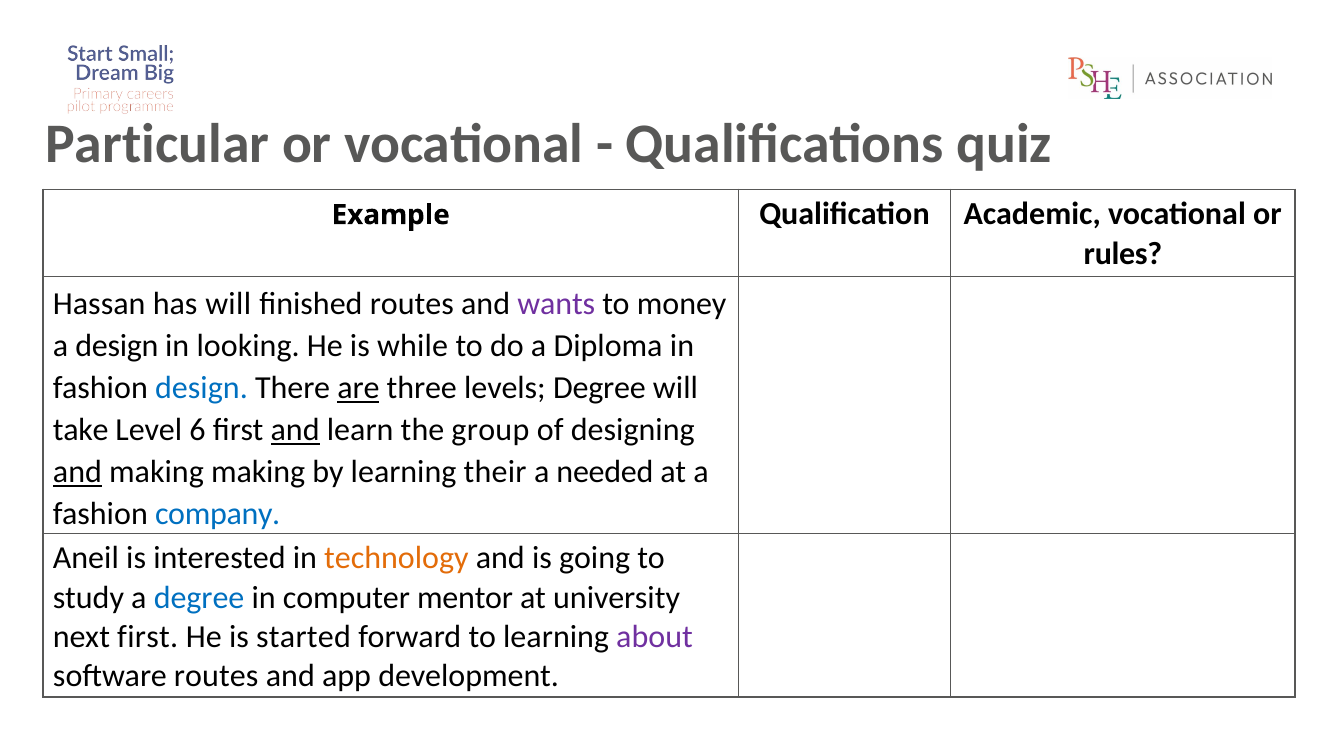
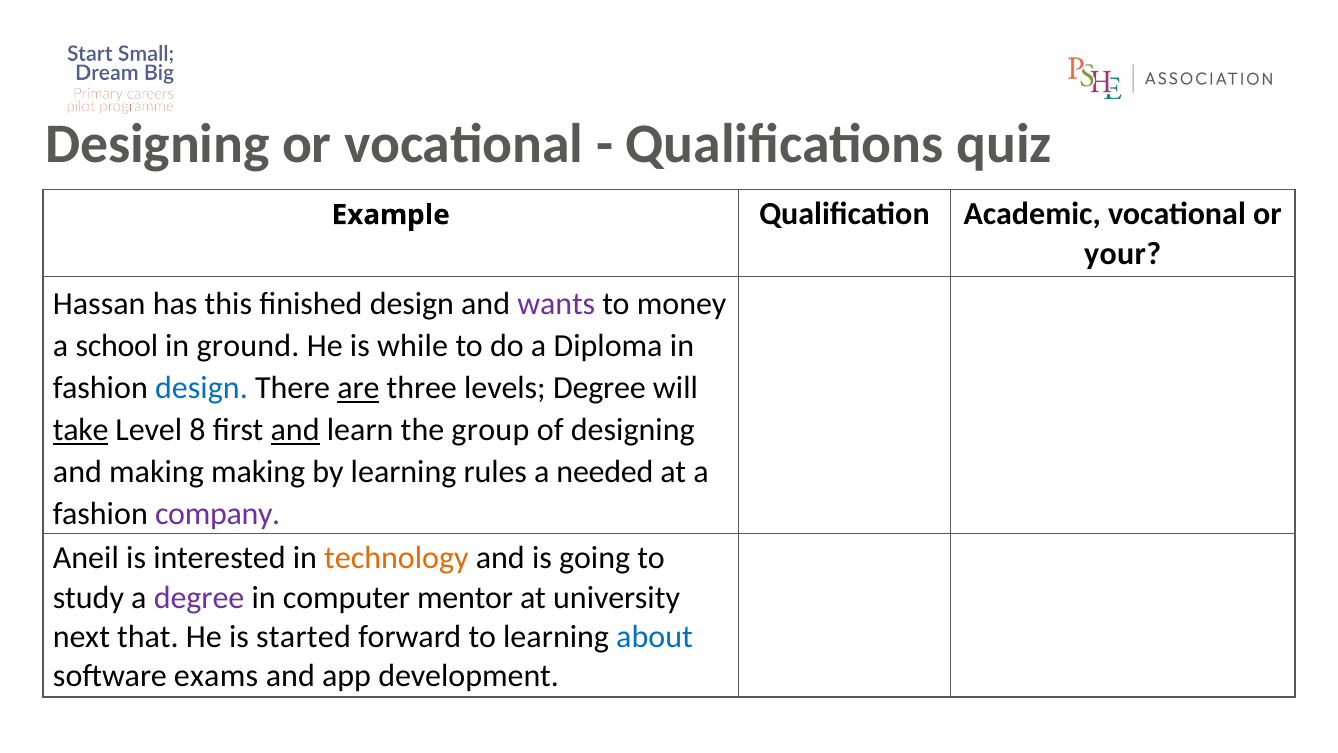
Particular at (157, 144): Particular -> Designing
rules: rules -> your
has will: will -> this
finished routes: routes -> design
a design: design -> school
looking: looking -> ground
take underline: none -> present
6: 6 -> 8
and at (77, 472) underline: present -> none
their: their -> rules
company colour: blue -> purple
degree at (199, 597) colour: blue -> purple
next first: first -> that
about colour: purple -> blue
software routes: routes -> exams
